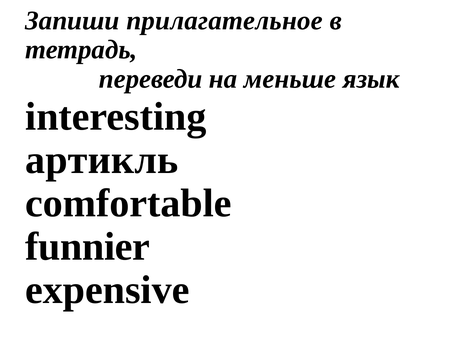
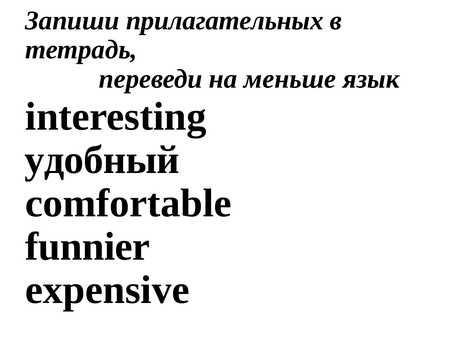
прилагательное: прилагательное -> прилагательных
артикль: артикль -> удобный
